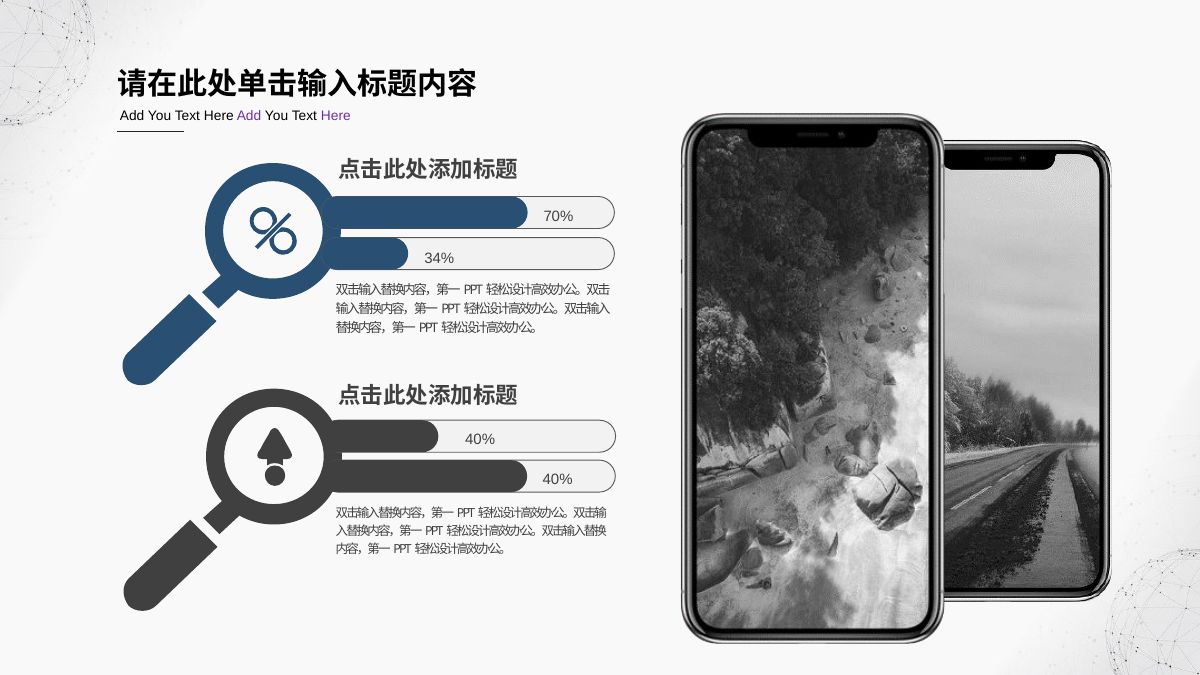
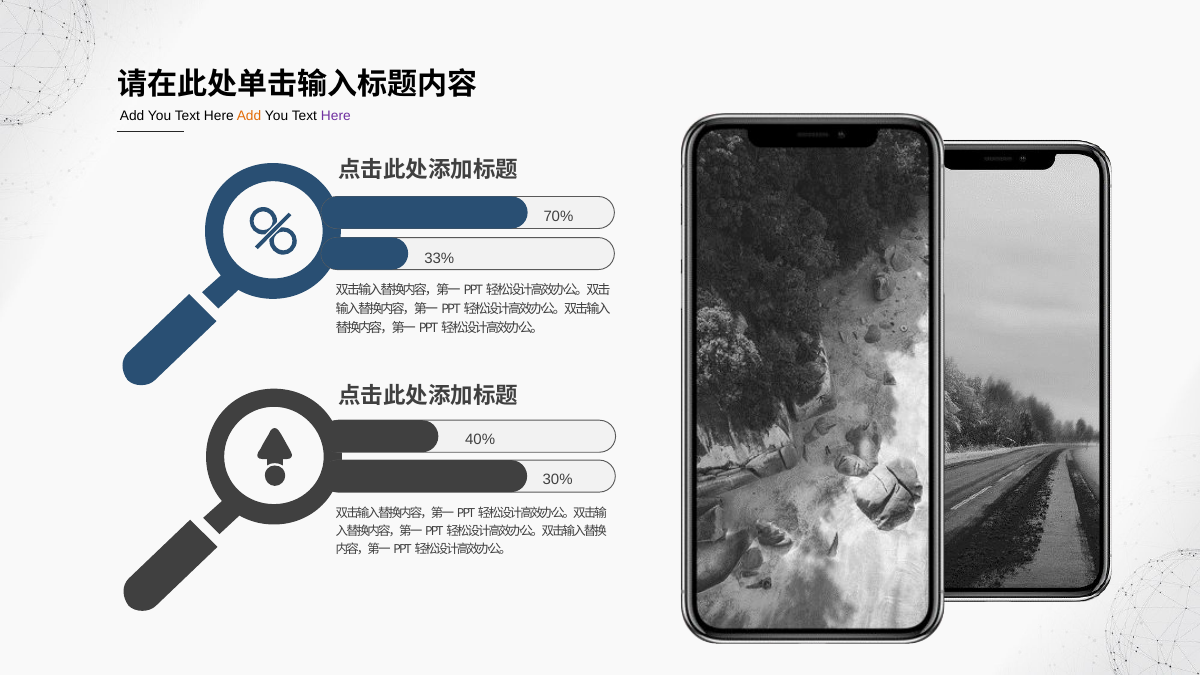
Add at (249, 116) colour: purple -> orange
34%: 34% -> 33%
40% at (558, 479): 40% -> 30%
